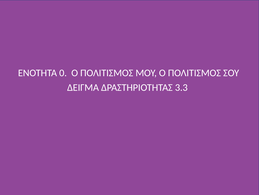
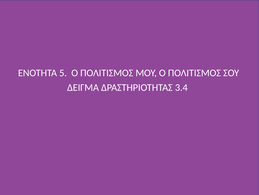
0: 0 -> 5
3.3: 3.3 -> 3.4
